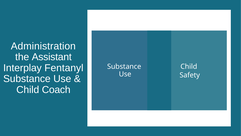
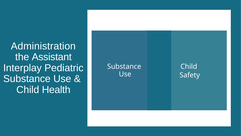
Fentanyl: Fentanyl -> Pediatric
Coach: Coach -> Health
